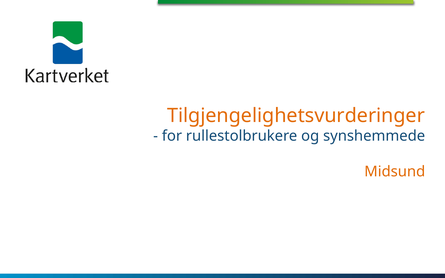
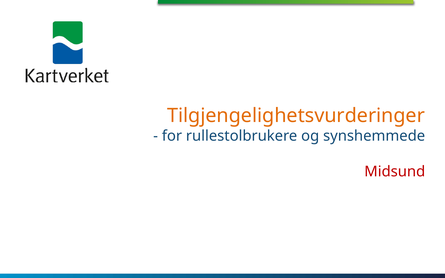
Midsund colour: orange -> red
